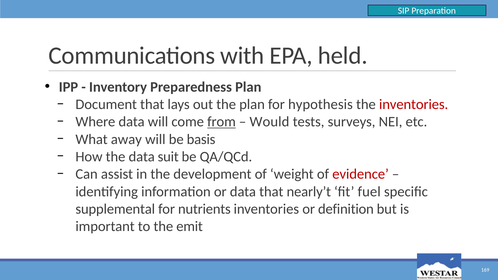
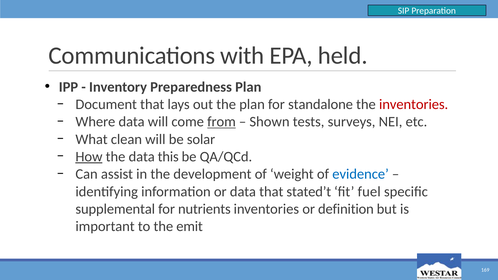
hypothesis: hypothesis -> standalone
Would: Would -> Shown
away: away -> clean
basis: basis -> solar
How underline: none -> present
suit: suit -> this
evidence colour: red -> blue
nearly’t: nearly’t -> stated’t
